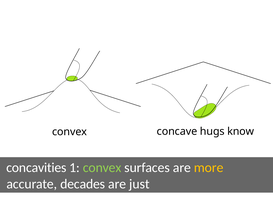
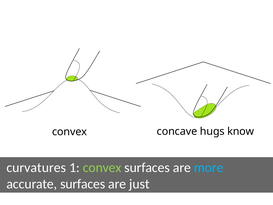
concavities: concavities -> curvatures
more colour: yellow -> light blue
accurate decades: decades -> surfaces
